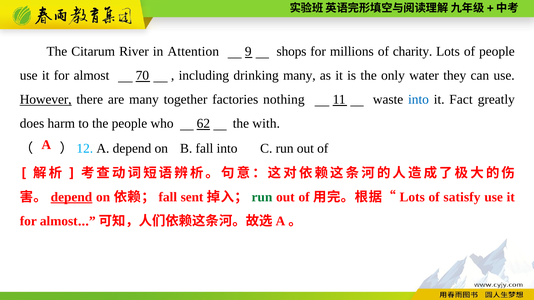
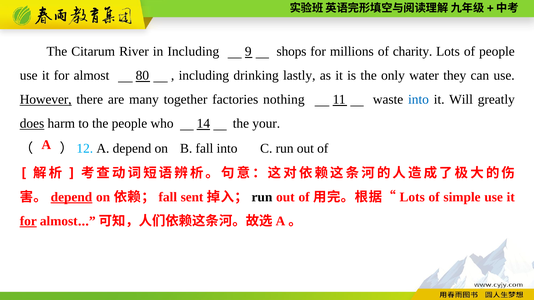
in Attention: Attention -> Including
70: 70 -> 80
drinking many: many -> lastly
Fact: Fact -> Will
does underline: none -> present
62: 62 -> 14
with: with -> your
run at (262, 197) colour: green -> black
satisfy: satisfy -> simple
for at (28, 221) underline: none -> present
